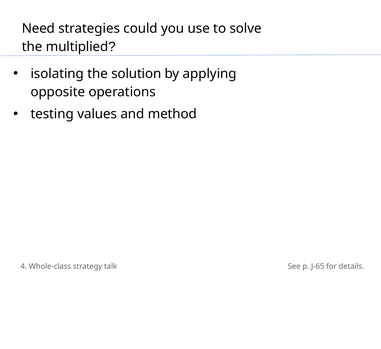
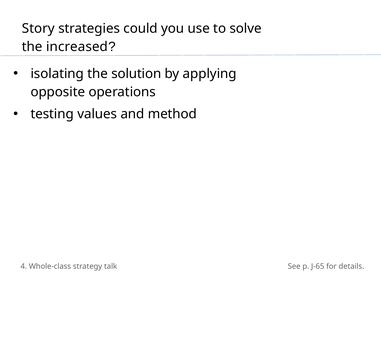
Need: Need -> Story
multiplied: multiplied -> increased
